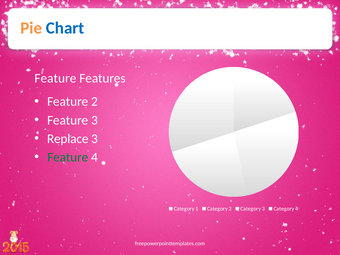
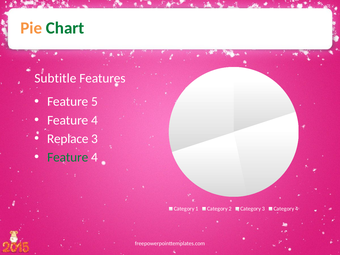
Chart colour: blue -> green
Feature at (55, 78): Feature -> Subtitle
Feature 2: 2 -> 5
3 at (94, 120): 3 -> 4
